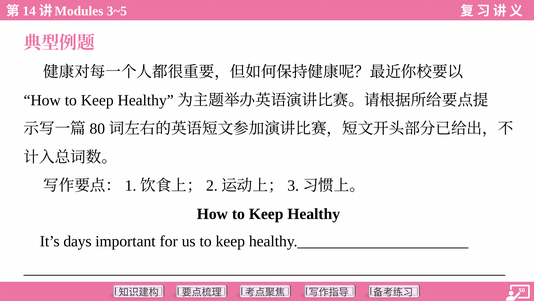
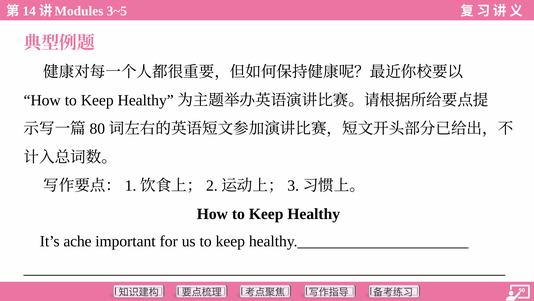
days: days -> ache
